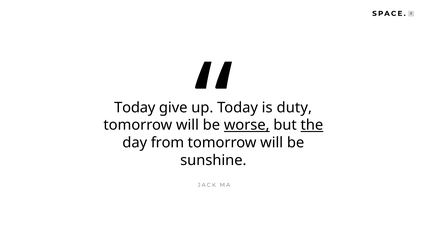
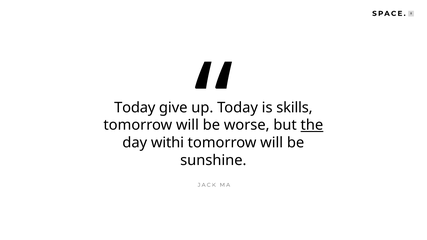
duty: duty -> skills
worse underline: present -> none
from: from -> withi
